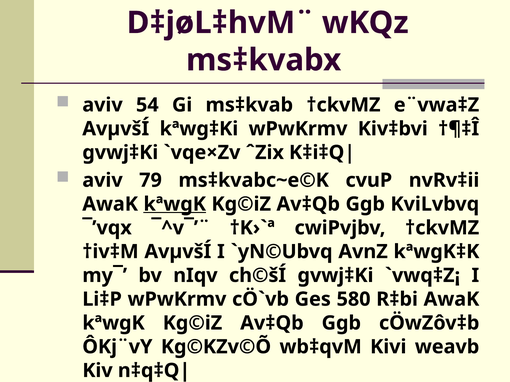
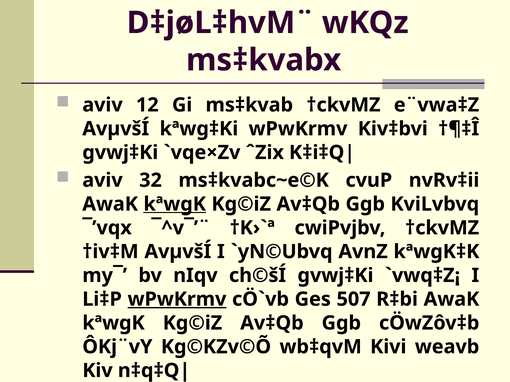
54: 54 -> 12
79: 79 -> 32
wPwKrmv at (177, 300) underline: none -> present
580: 580 -> 507
